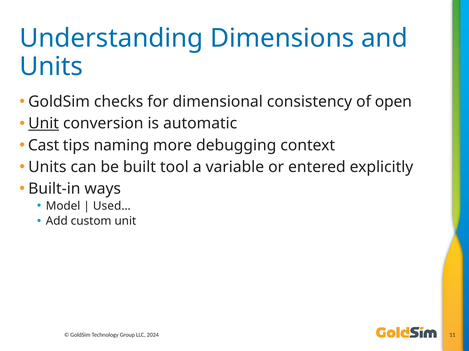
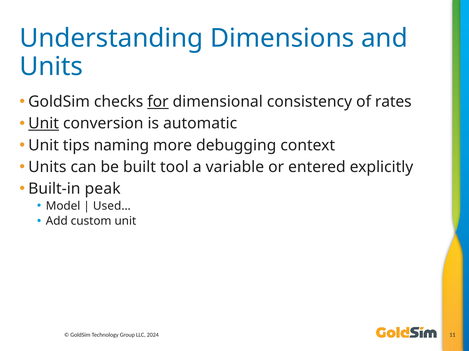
for underline: none -> present
open: open -> rates
Cast at (44, 146): Cast -> Unit
ways: ways -> peak
